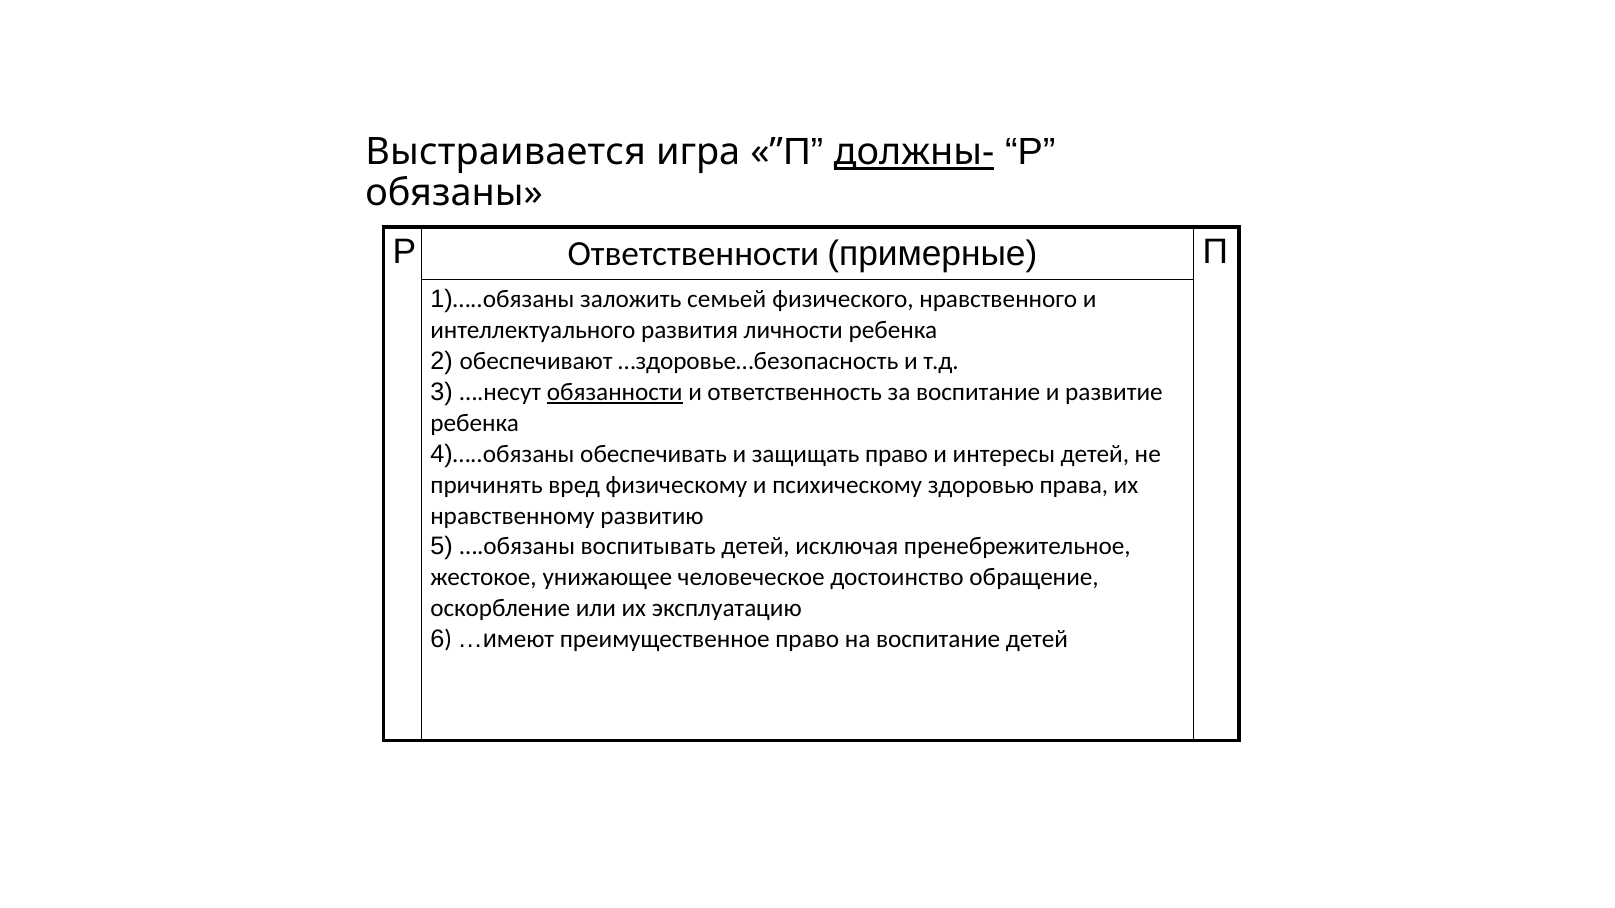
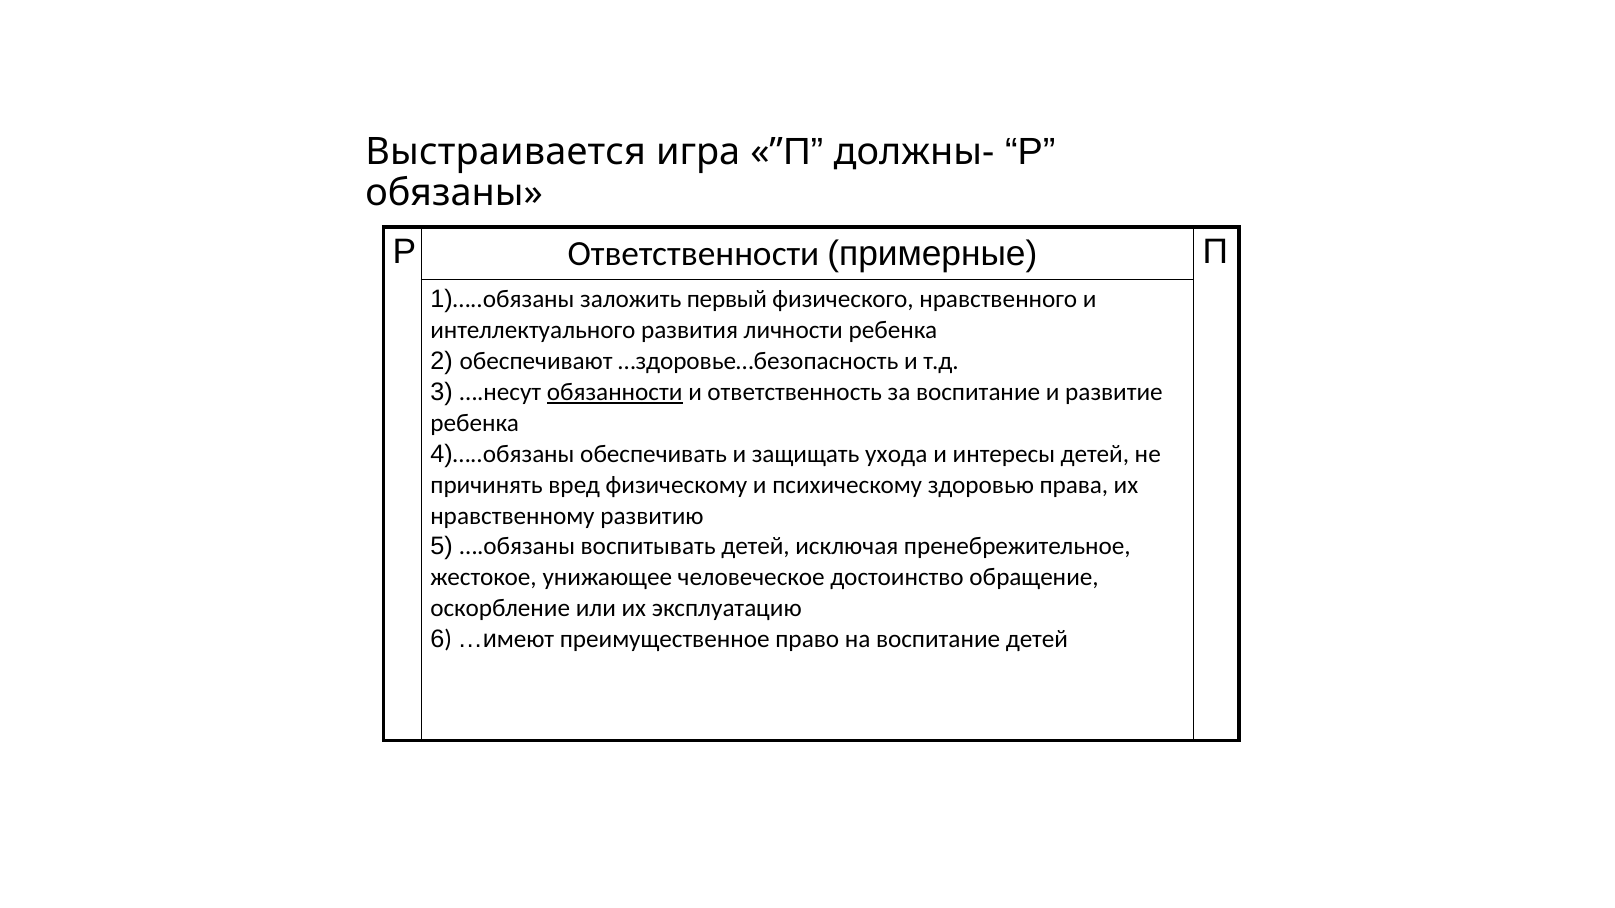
должны- underline: present -> none
семьей: семьей -> первый
защищать право: право -> ухода
